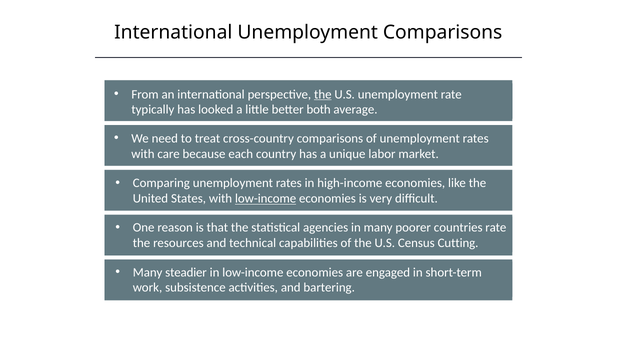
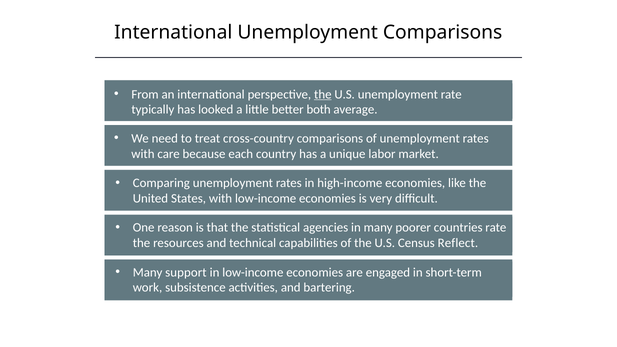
low-income at (266, 199) underline: present -> none
Cutting: Cutting -> Reflect
steadier: steadier -> support
